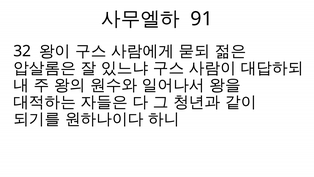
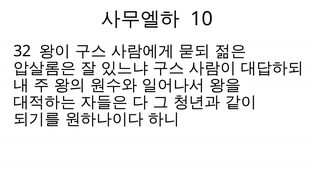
91: 91 -> 10
